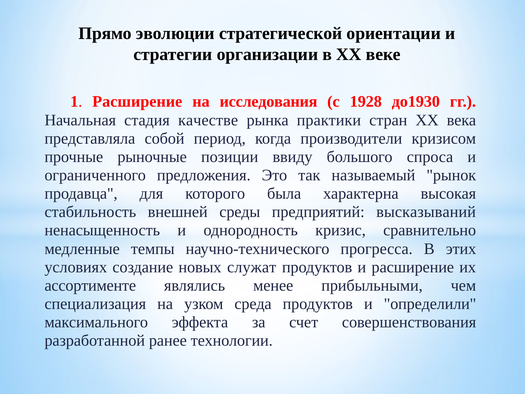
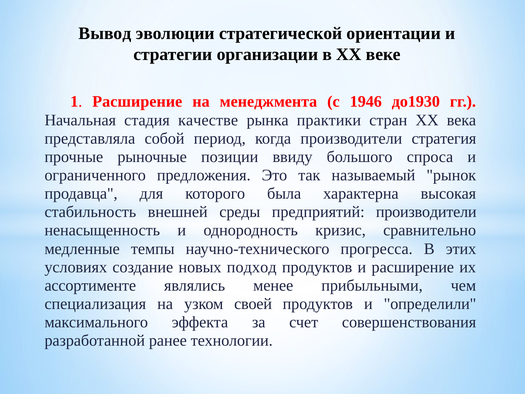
Прямо: Прямо -> Вывод
исследования: исследования -> менеджмента
1928: 1928 -> 1946
кризисом: кризисом -> стратегия
предприятий высказываний: высказываний -> производители
служат: служат -> подход
среда: среда -> своей
